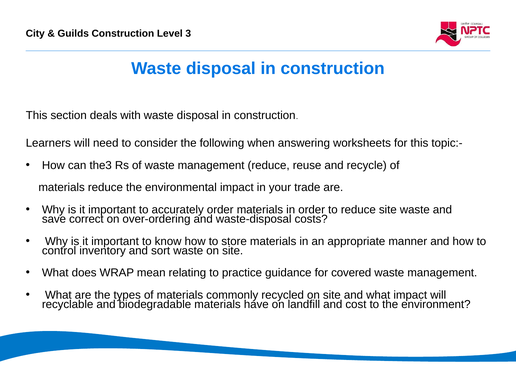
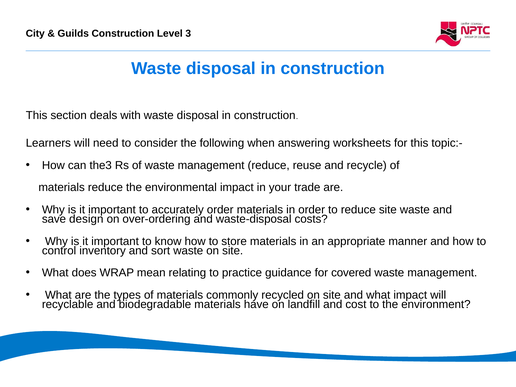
correct: correct -> design
